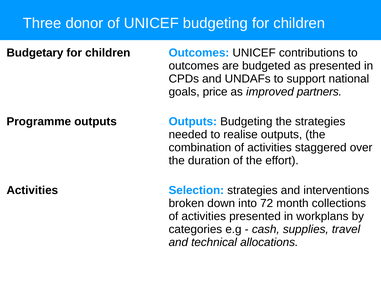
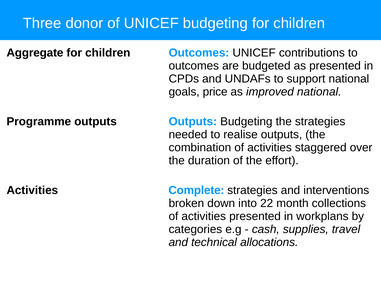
Budgetary: Budgetary -> Aggregate
improved partners: partners -> national
Selection: Selection -> Complete
72: 72 -> 22
